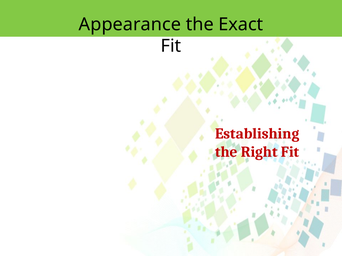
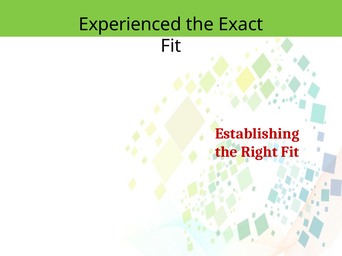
Appearance: Appearance -> Experienced
